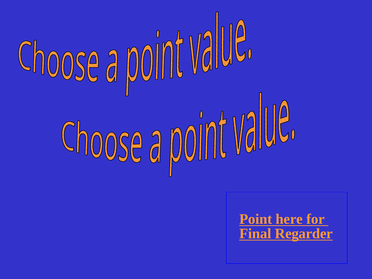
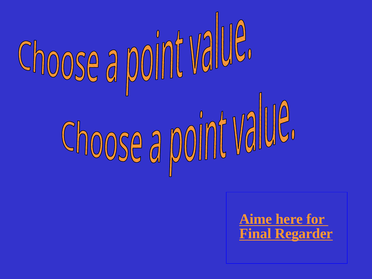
Point: Point -> Aime
